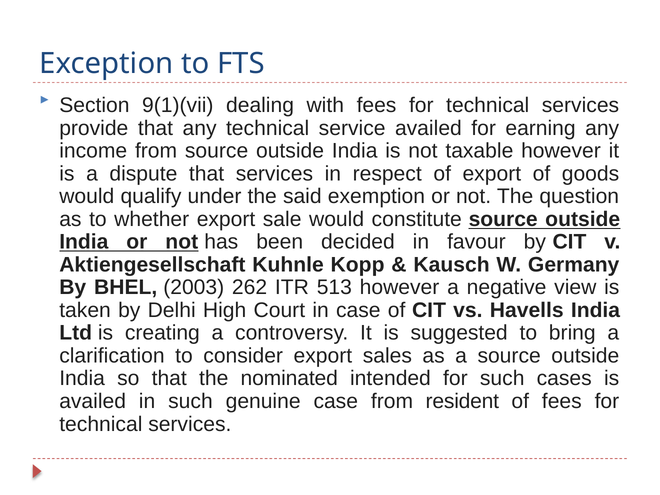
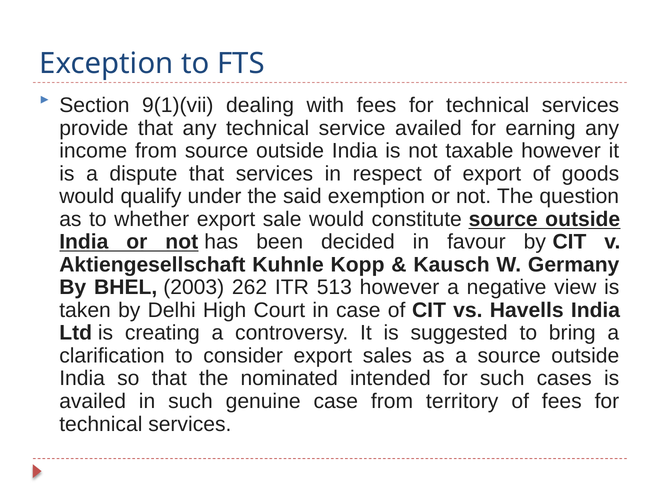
resident: resident -> territory
